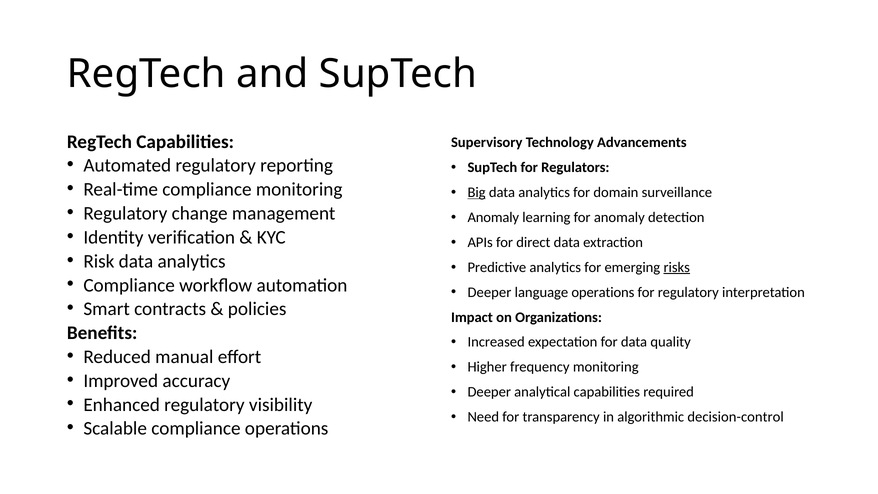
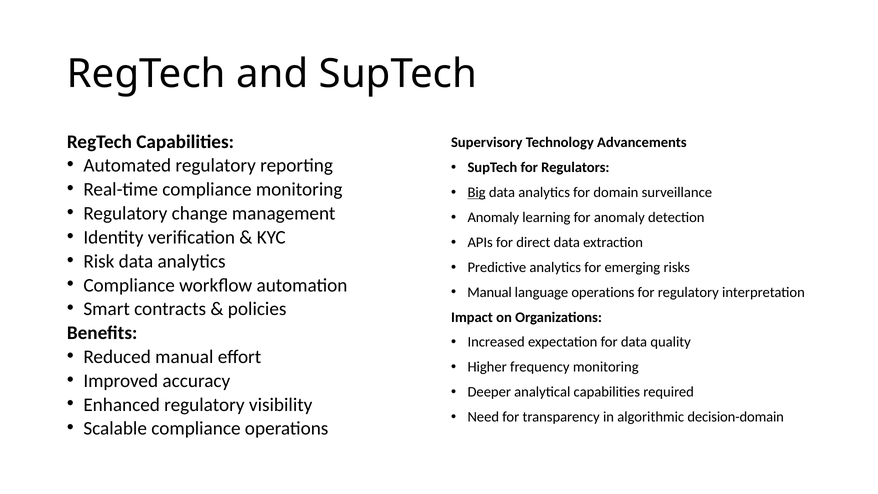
risks underline: present -> none
Deeper at (489, 292): Deeper -> Manual
decision-control: decision-control -> decision-domain
